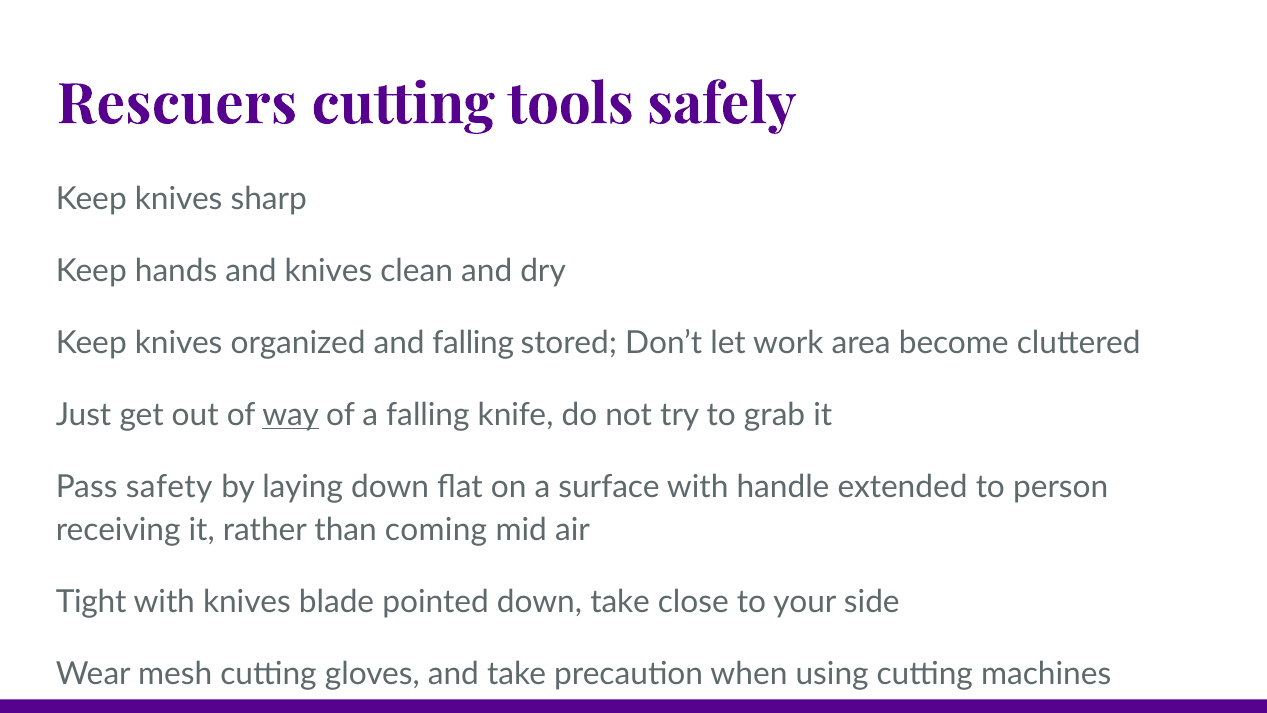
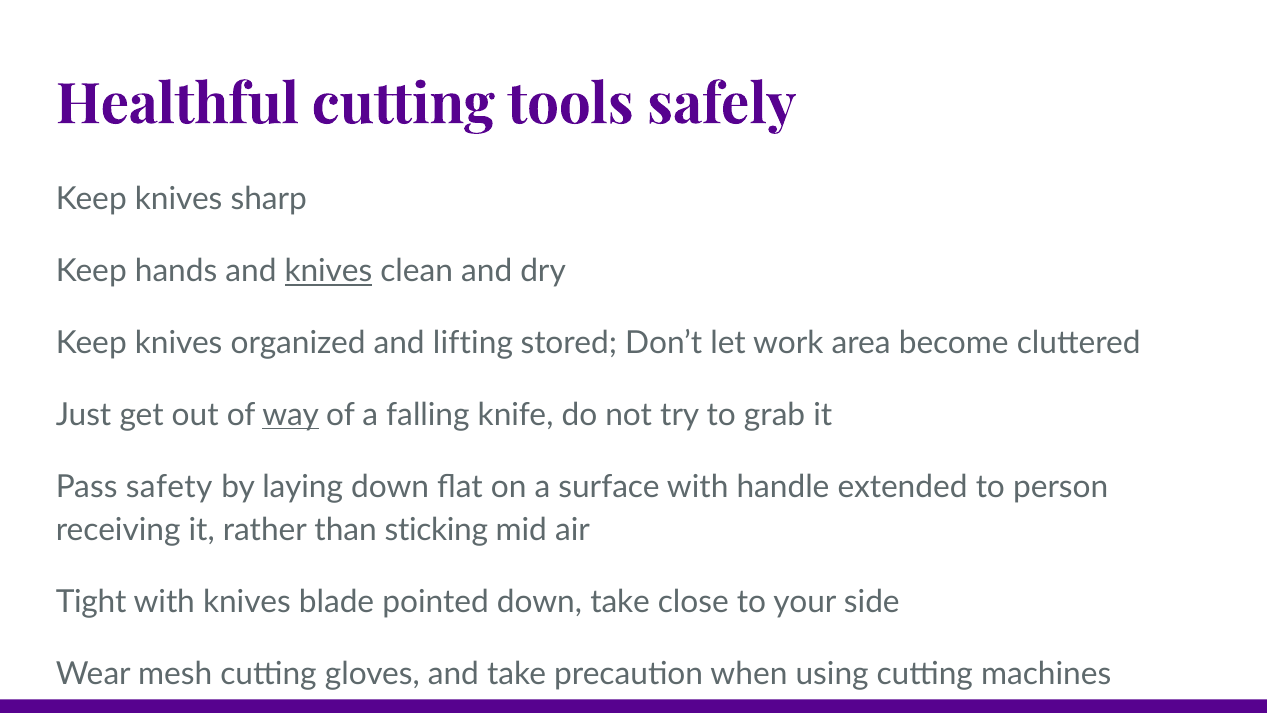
Rescuers: Rescuers -> Healthful
knives at (328, 271) underline: none -> present
and falling: falling -> lifting
coming: coming -> sticking
